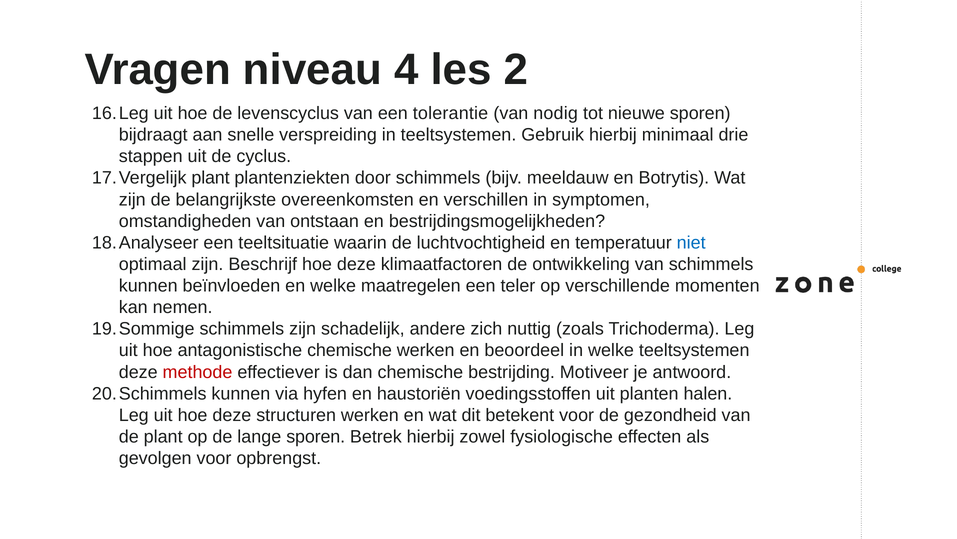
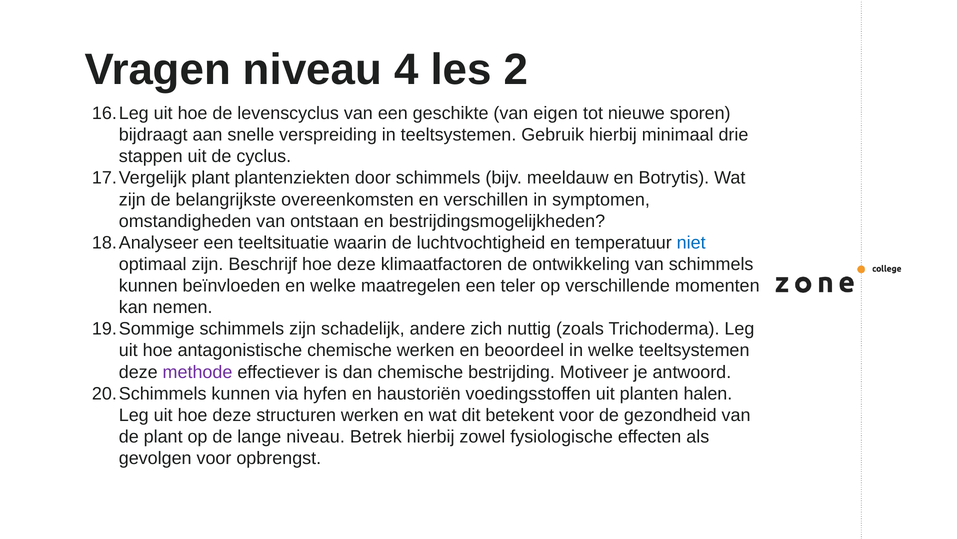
tolerantie: tolerantie -> geschikte
nodig: nodig -> eigen
methode colour: red -> purple
lange sporen: sporen -> niveau
